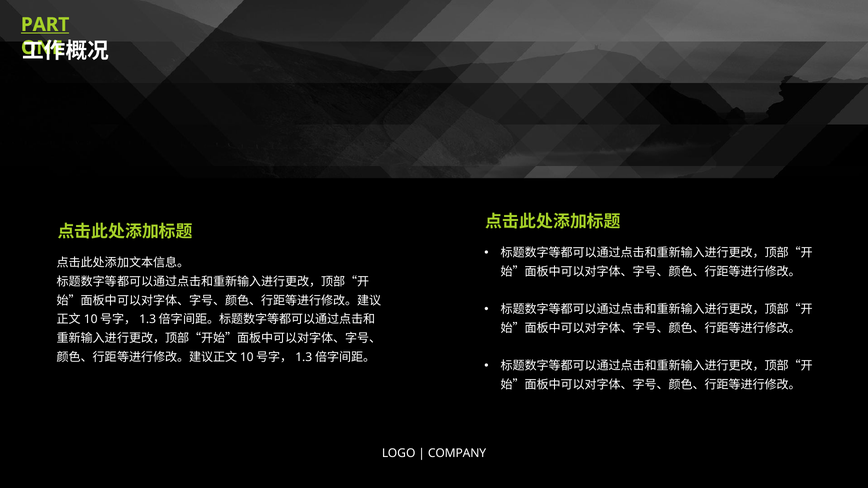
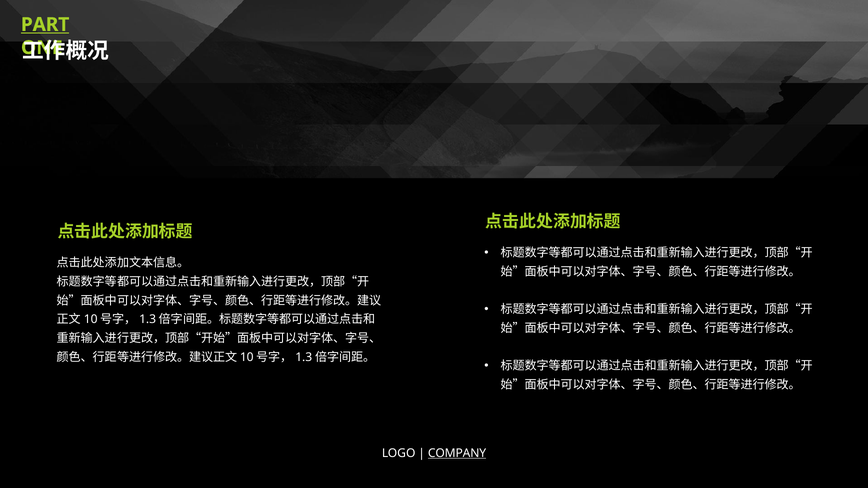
COMPANY underline: none -> present
